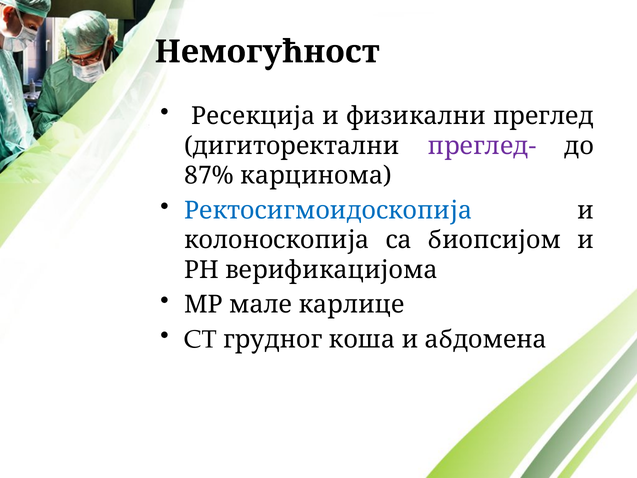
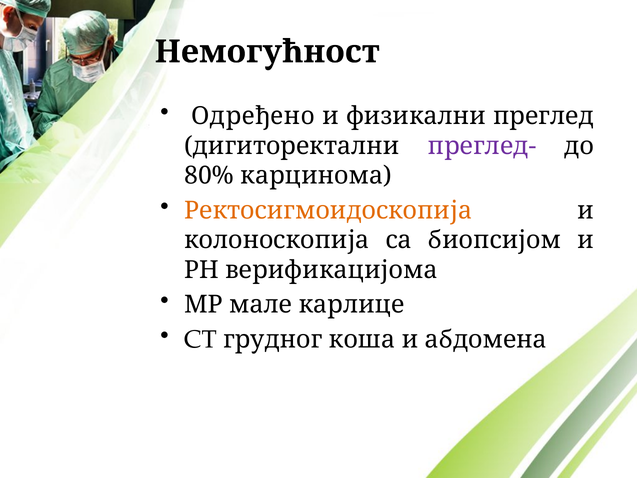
Рeсeкциja: Рeсeкциja -> Oдрeђeнo
87%: 87% -> 80%
Ректосигмоидоскопија colour: blue -> orange
